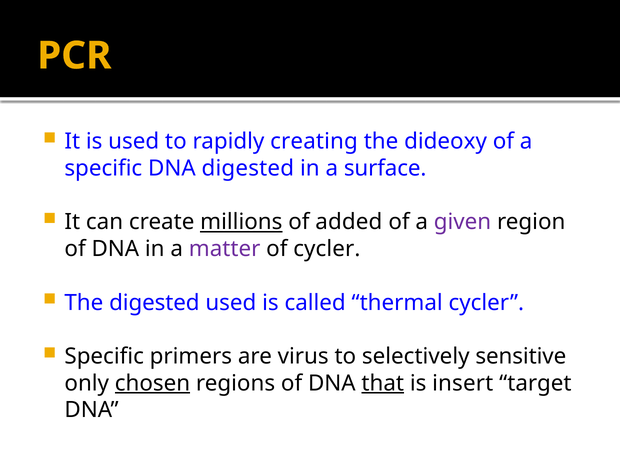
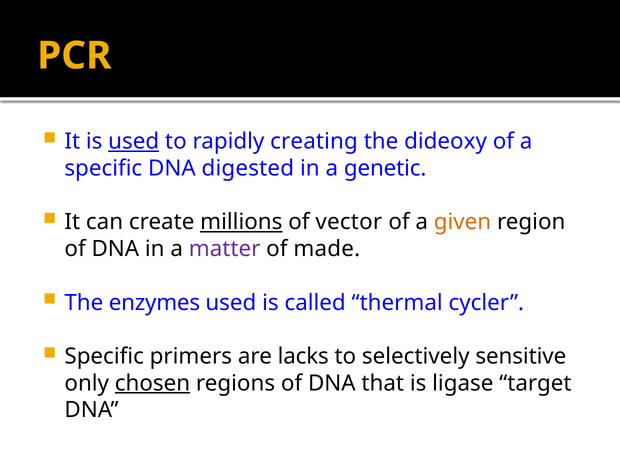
used at (134, 142) underline: none -> present
surface: surface -> genetic
added: added -> vector
given colour: purple -> orange
of cycler: cycler -> made
The digested: digested -> enzymes
virus: virus -> lacks
that underline: present -> none
insert: insert -> ligase
